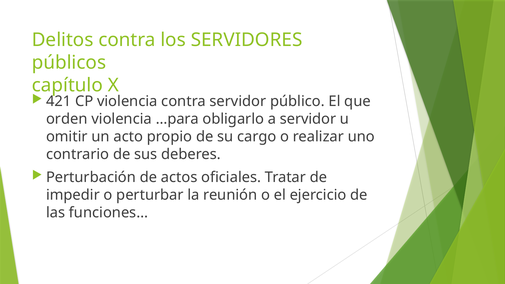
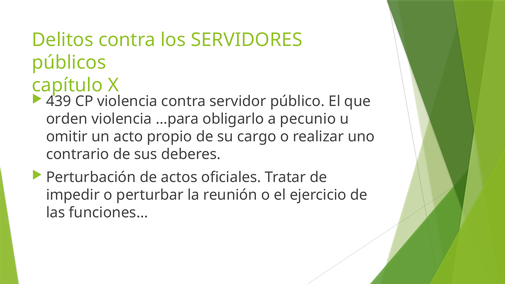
421: 421 -> 439
a servidor: servidor -> pecunio
